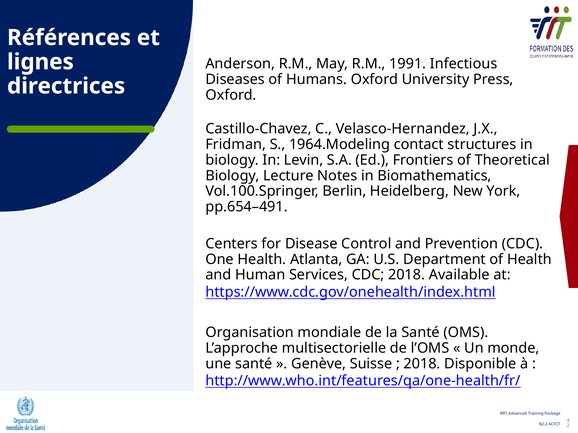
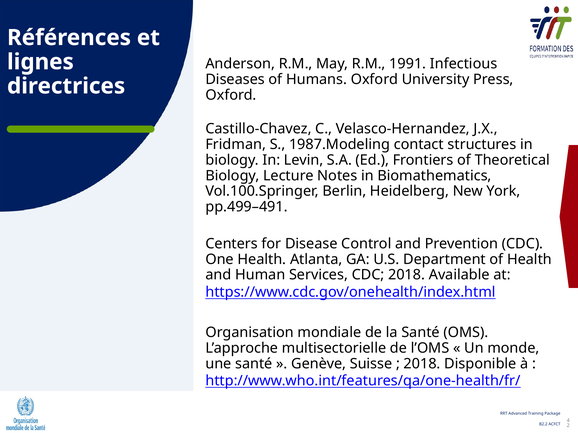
1964.Modeling: 1964.Modeling -> 1987.Modeling
pp.654–491: pp.654–491 -> pp.499–491
